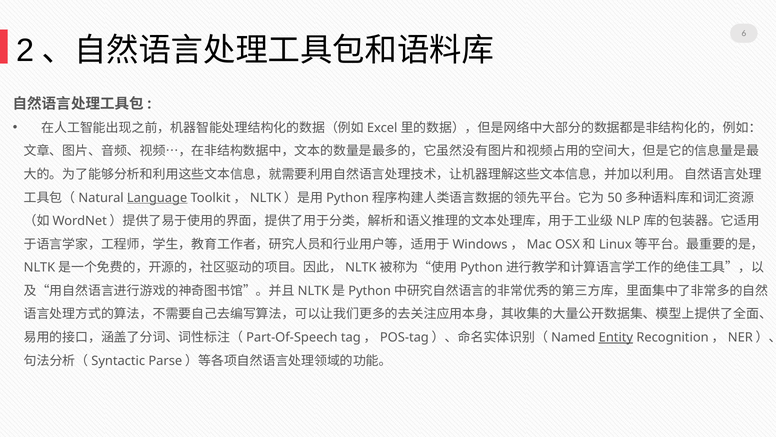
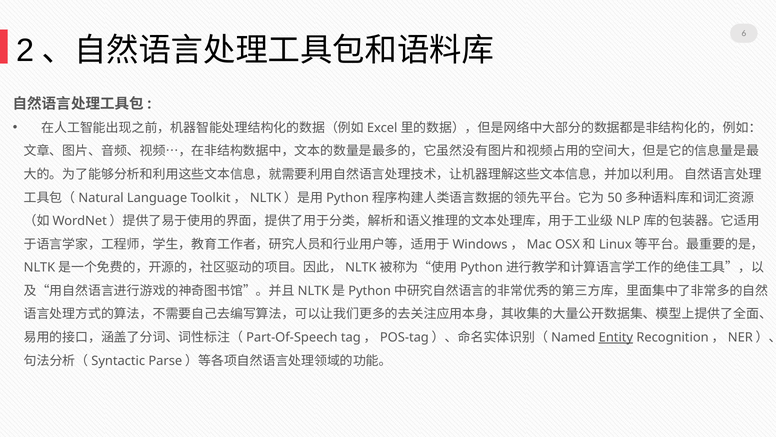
Language underline: present -> none
